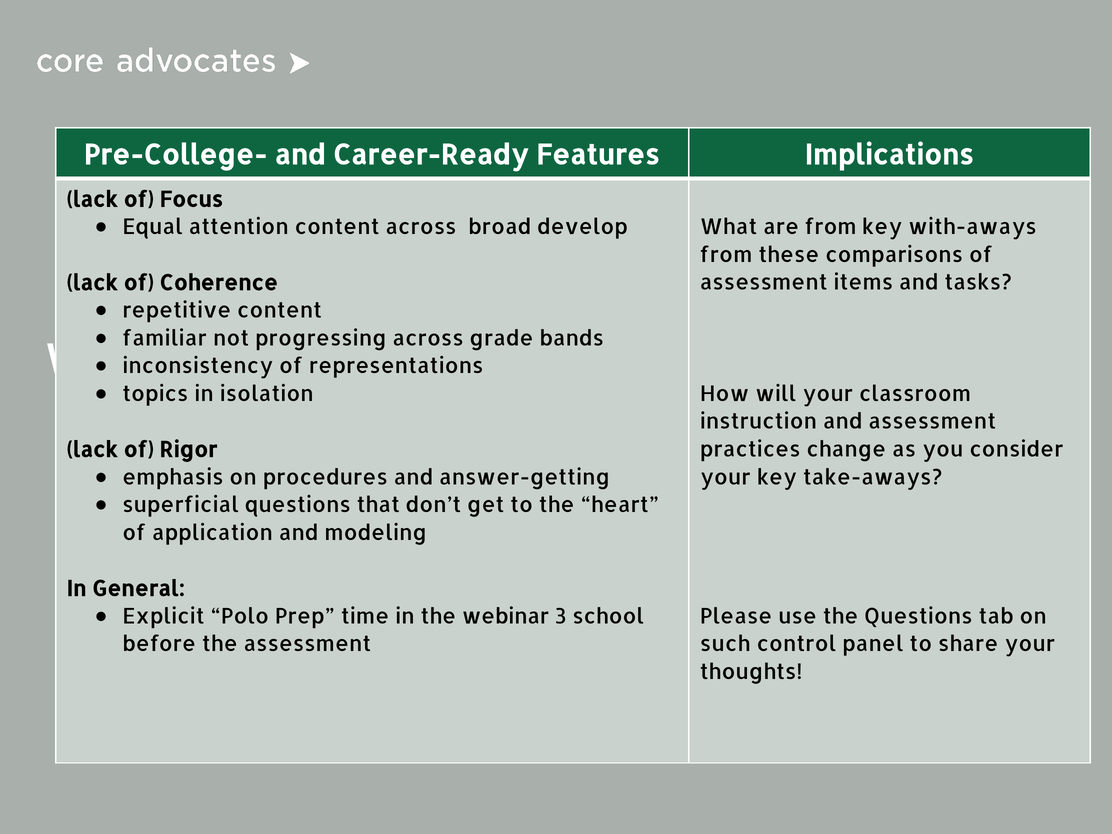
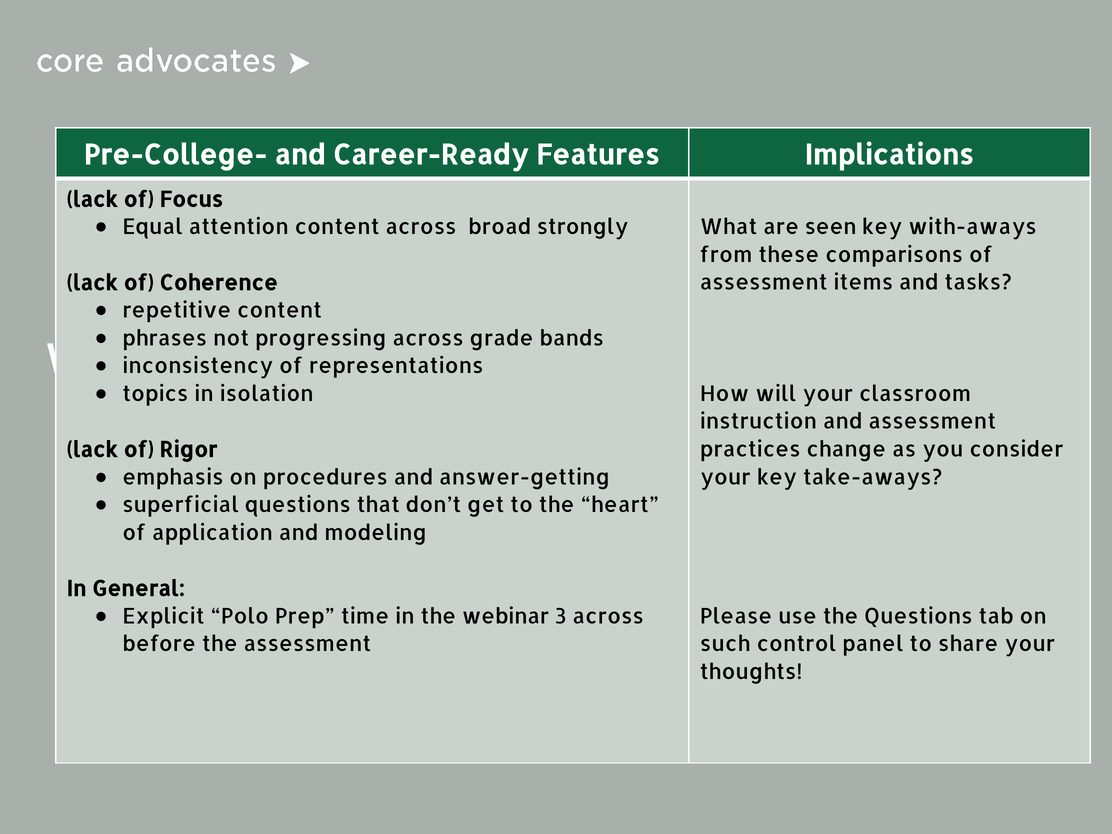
develop: develop -> strongly
are from: from -> seen
familiar: familiar -> phrases
3 school: school -> across
